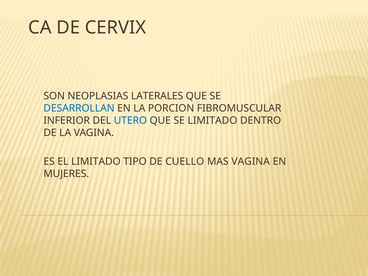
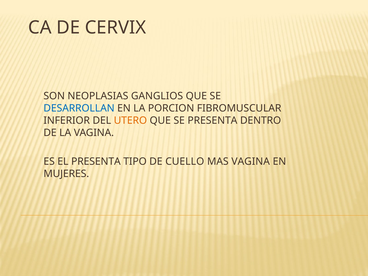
LATERALES: LATERALES -> GANGLIOS
UTERO colour: blue -> orange
SE LIMITADO: LIMITADO -> PRESENTA
EL LIMITADO: LIMITADO -> PRESENTA
